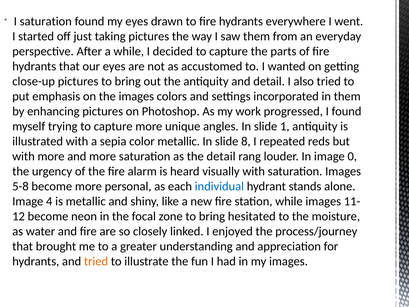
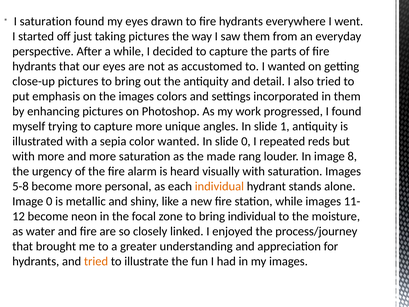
color metallic: metallic -> wanted
slide 8: 8 -> 0
the detail: detail -> made
0: 0 -> 8
individual at (219, 186) colour: blue -> orange
Image 4: 4 -> 0
bring hesitated: hesitated -> individual
